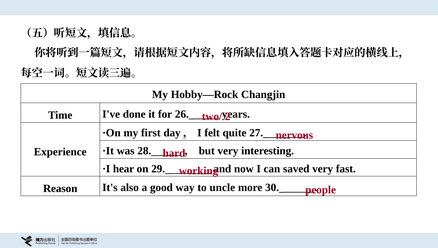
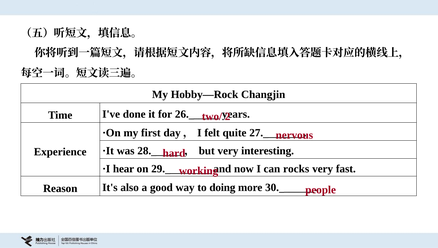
saved: saved -> rocks
uncle: uncle -> doing
